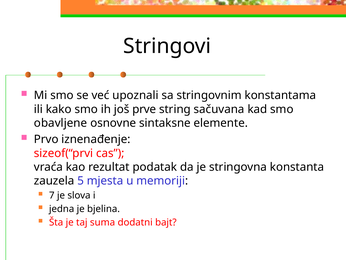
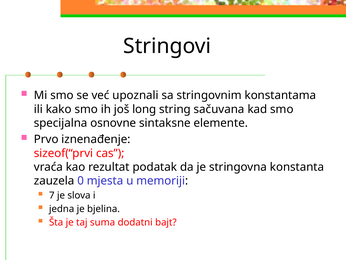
prve: prve -> long
obavljene: obavljene -> specijalna
5: 5 -> 0
